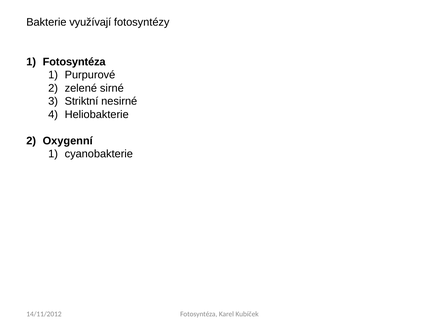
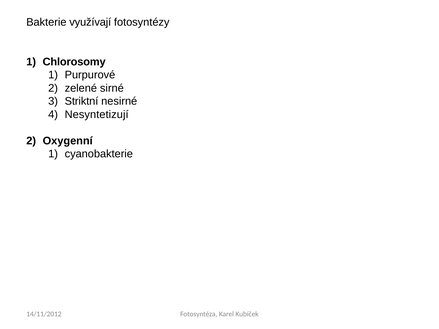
Fotosyntéza at (74, 62): Fotosyntéza -> Chlorosomy
Heliobakterie: Heliobakterie -> Nesyntetizují
